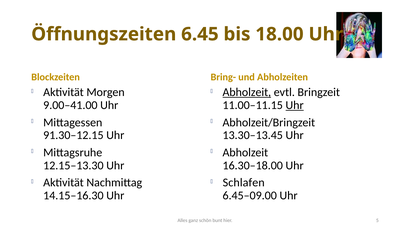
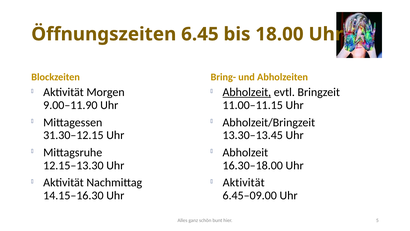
9.00–41.00: 9.00–41.00 -> 9.00–11.90
Uhr at (295, 105) underline: present -> none
91.30–12.15: 91.30–12.15 -> 31.30–12.15
Schlafen at (244, 182): Schlafen -> Aktivität
